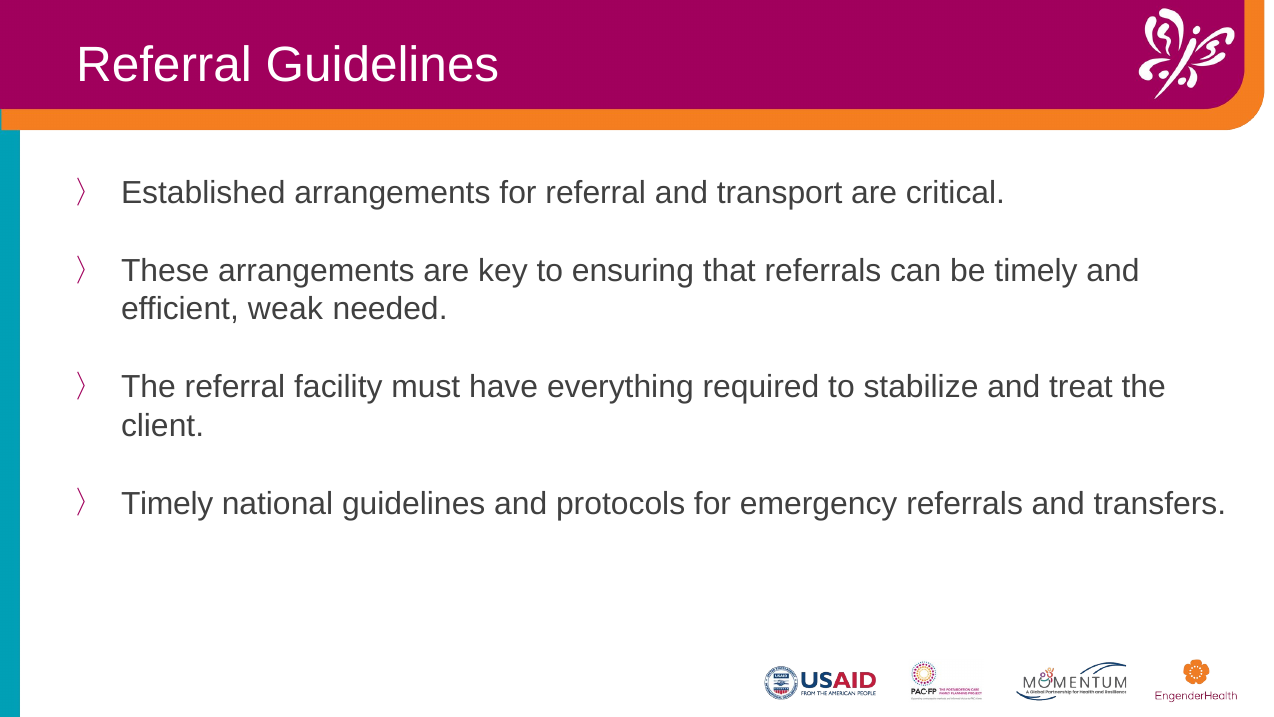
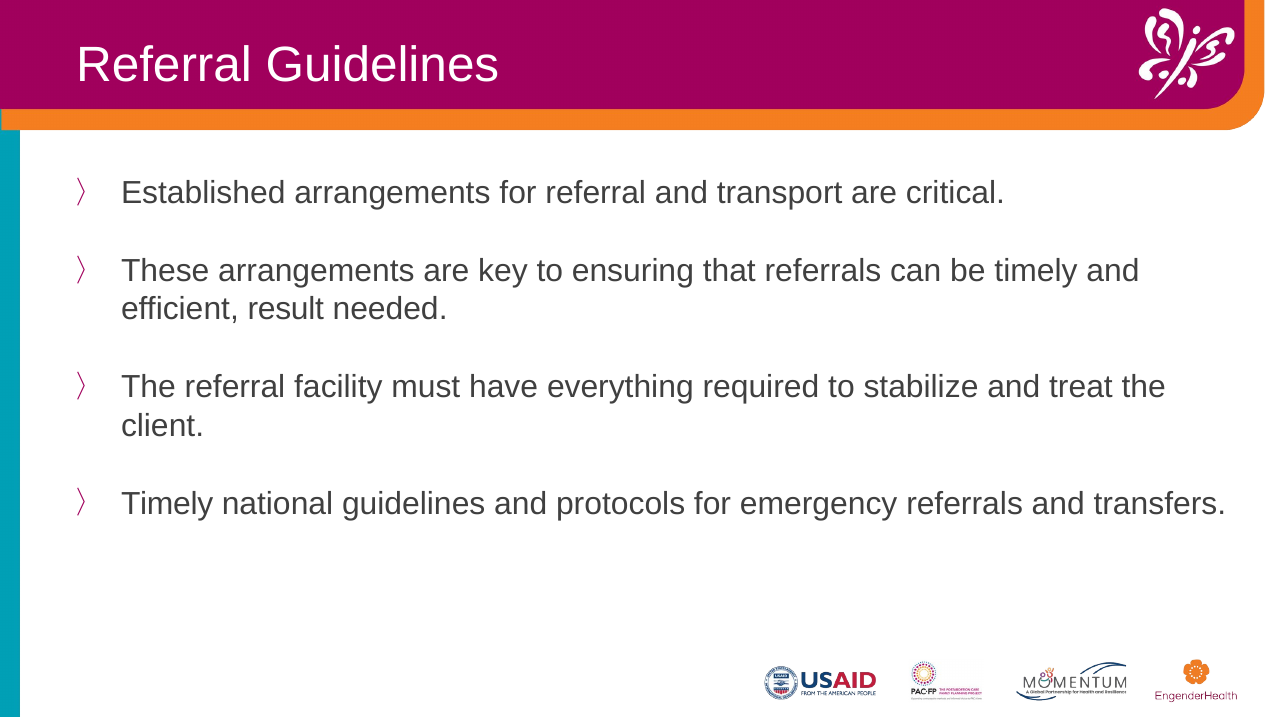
weak: weak -> result
